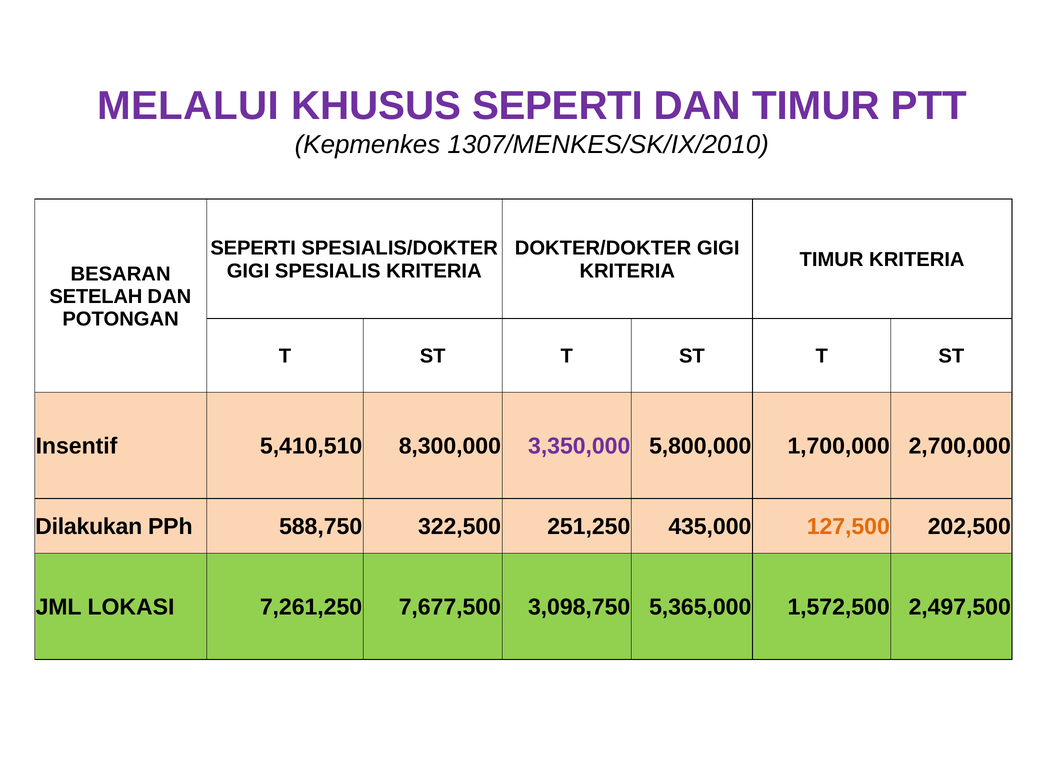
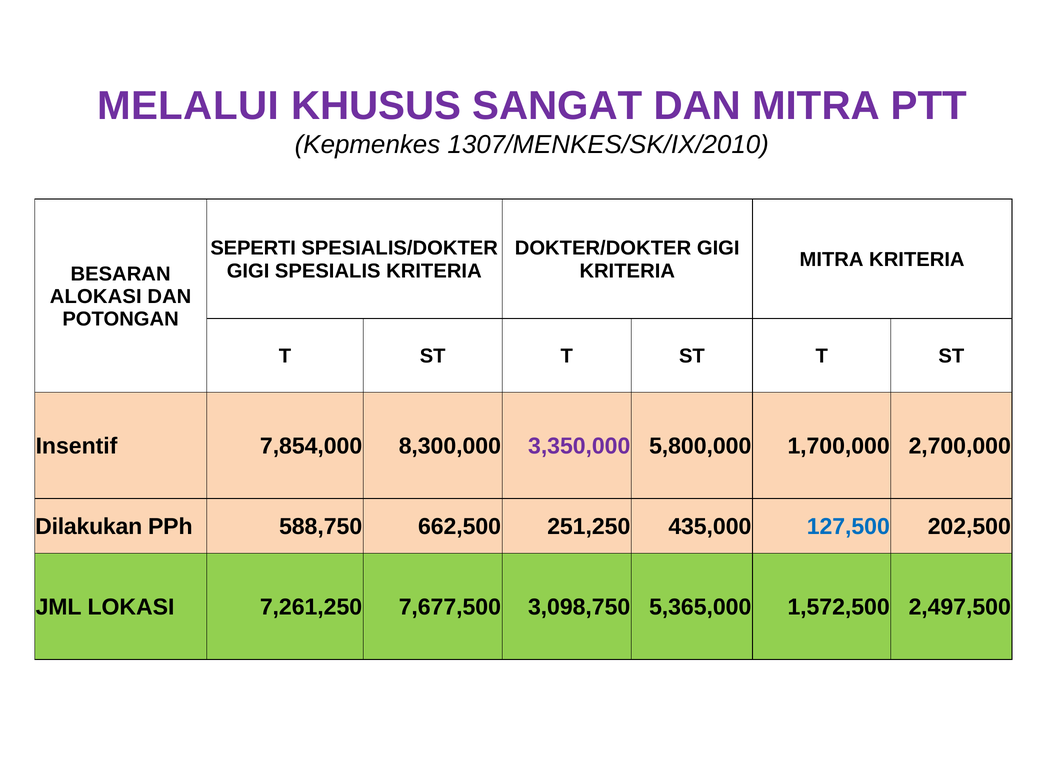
KHUSUS SEPERTI: SEPERTI -> SANGAT
DAN TIMUR: TIMUR -> MITRA
TIMUR at (832, 259): TIMUR -> MITRA
SETELAH: SETELAH -> ALOKASI
5,410,510: 5,410,510 -> 7,854,000
322,500: 322,500 -> 662,500
127,500 colour: orange -> blue
